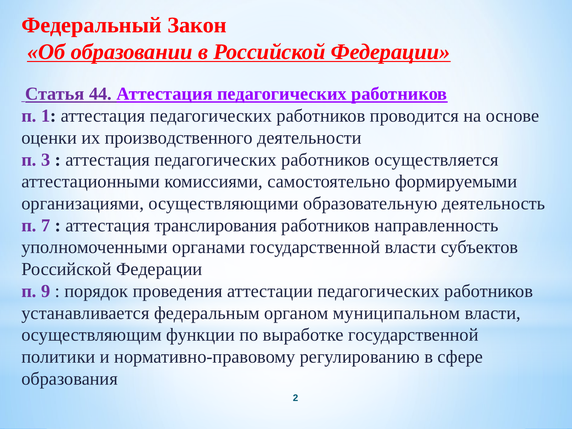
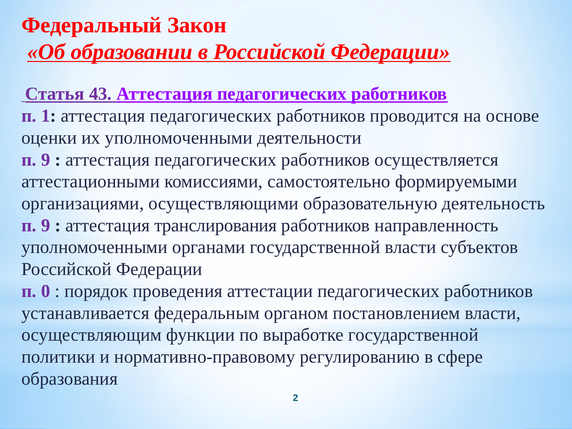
44: 44 -> 43
их производственного: производственного -> уполномоченными
3 at (46, 160): 3 -> 9
7 at (46, 225): 7 -> 9
9: 9 -> 0
муниципальном: муниципальном -> постановлением
